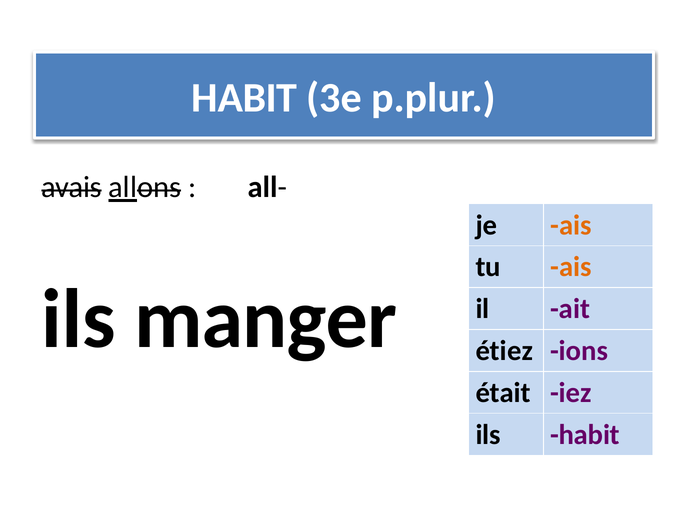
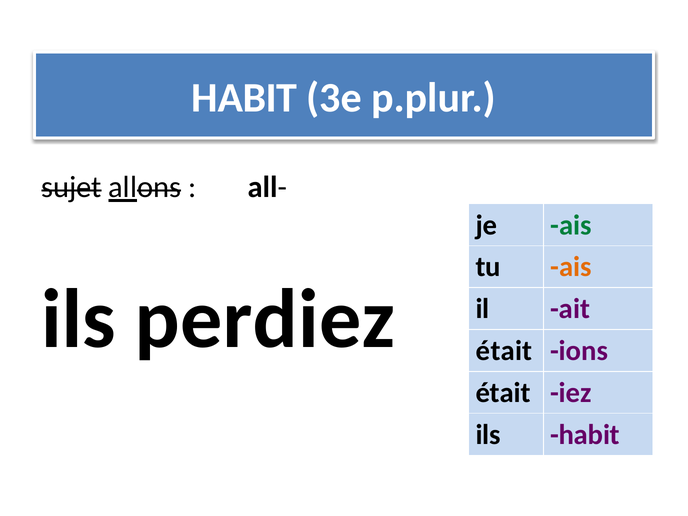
avais: avais -> sujet
ais at (571, 225) colour: orange -> green
manger: manger -> perdiez
étiez at (504, 351): étiez -> était
